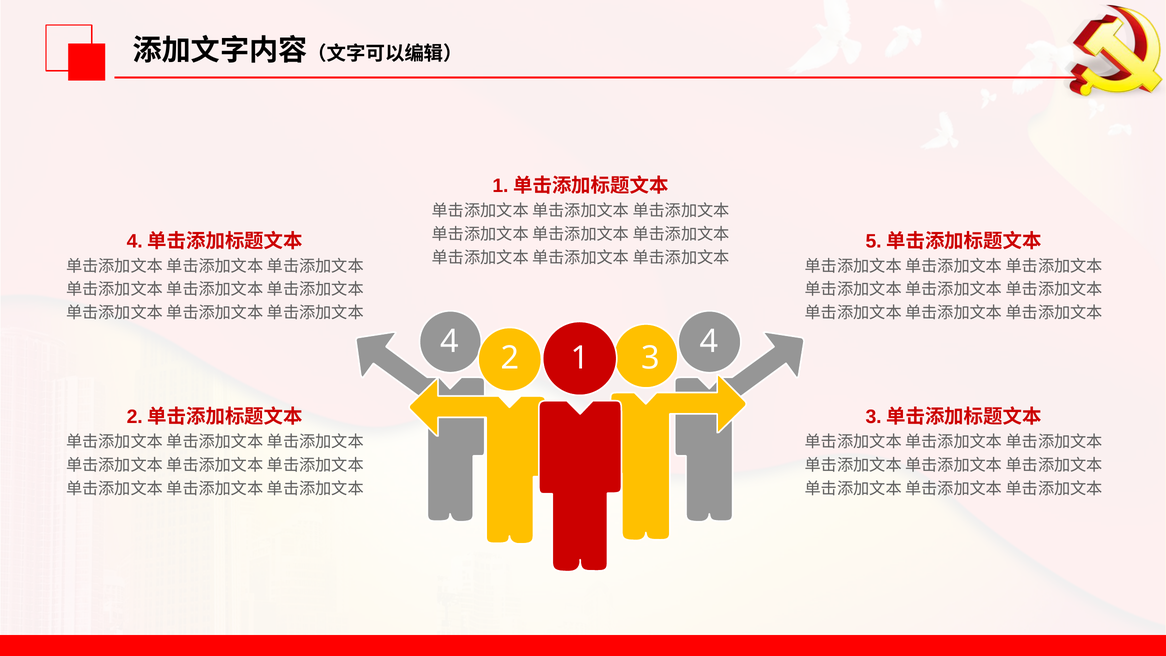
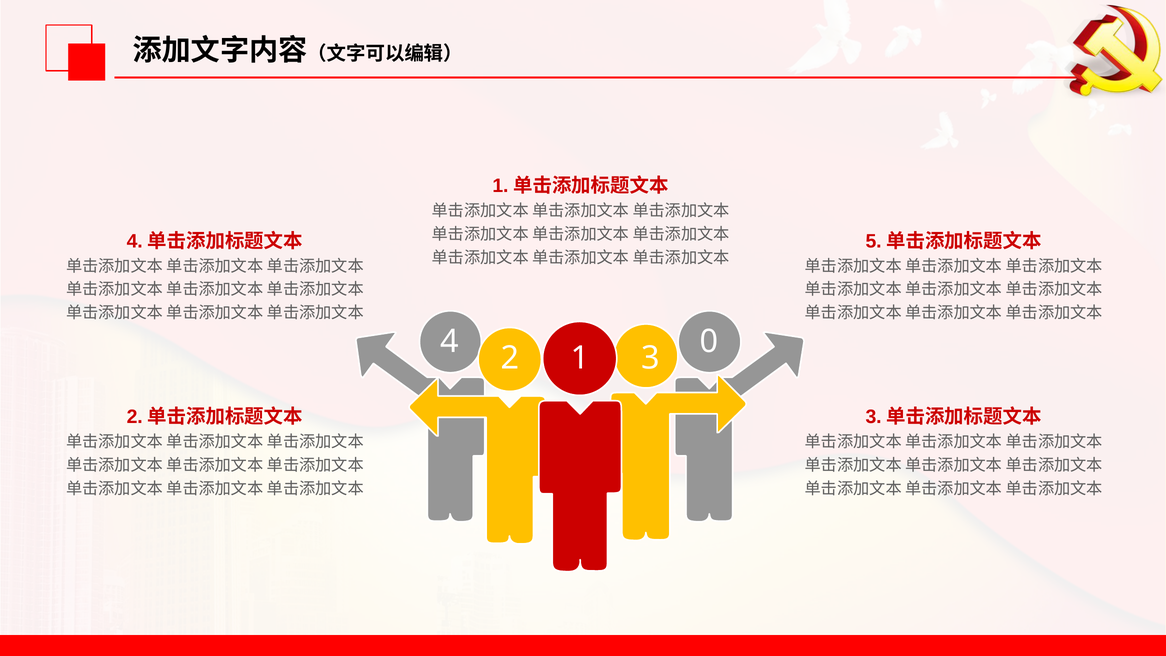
4 4: 4 -> 0
